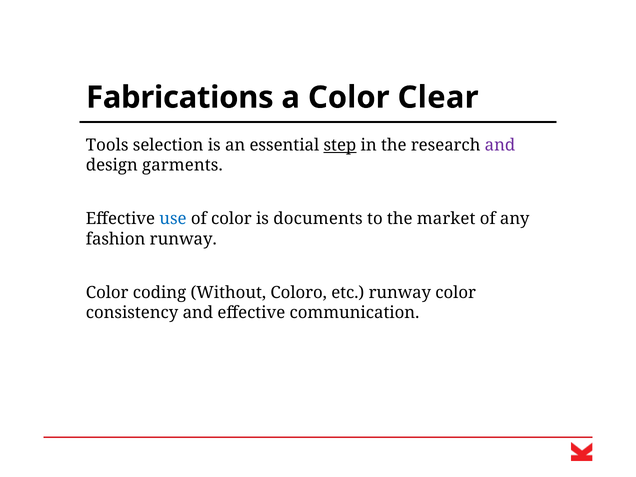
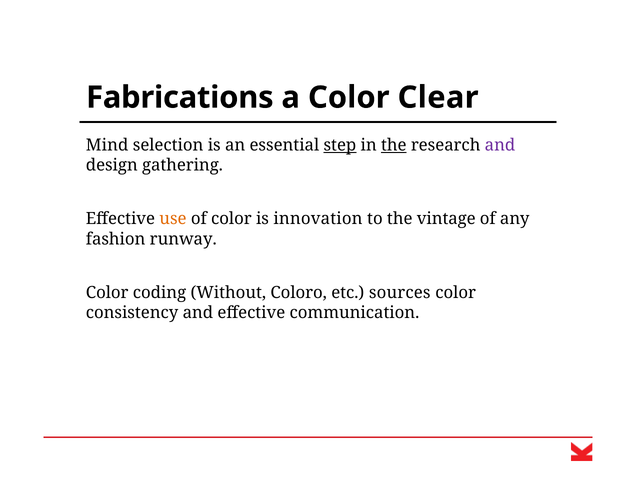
Tools: Tools -> Mind
the at (394, 145) underline: none -> present
garments: garments -> gathering
use colour: blue -> orange
documents: documents -> innovation
market: market -> vintage
etc runway: runway -> sources
